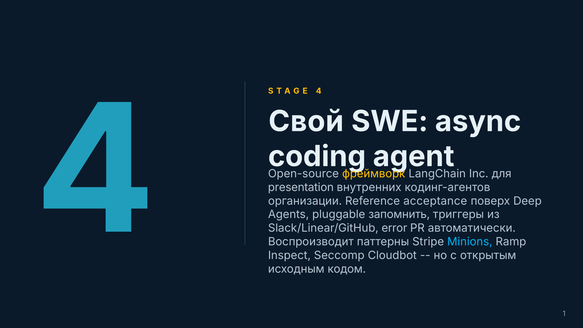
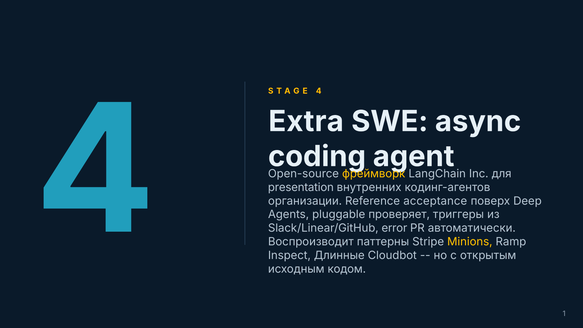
Свой: Свой -> Extra
запомнить: запомнить -> проверяет
Minions colour: light blue -> yellow
Seccomp: Seccomp -> Длинные
